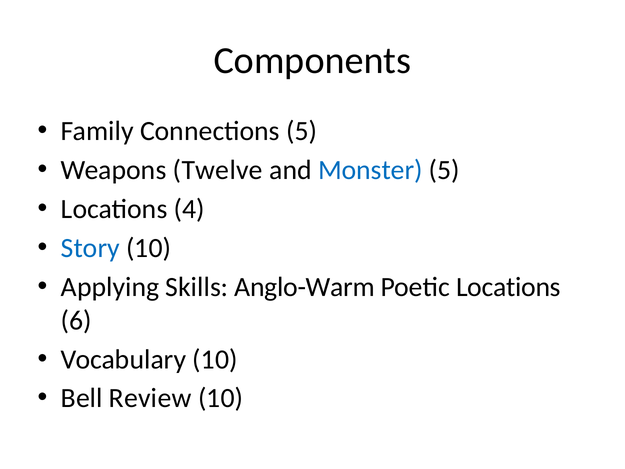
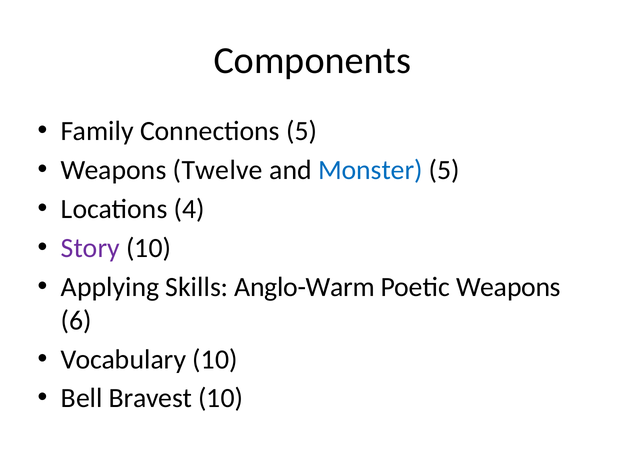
Story colour: blue -> purple
Poetic Locations: Locations -> Weapons
Review: Review -> Bravest
